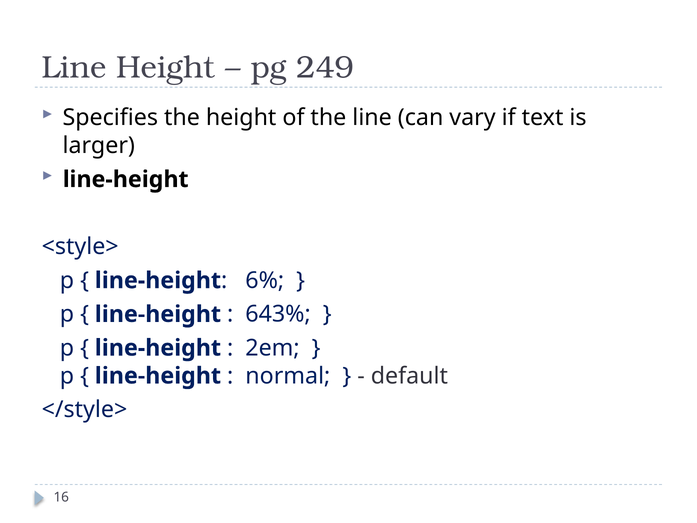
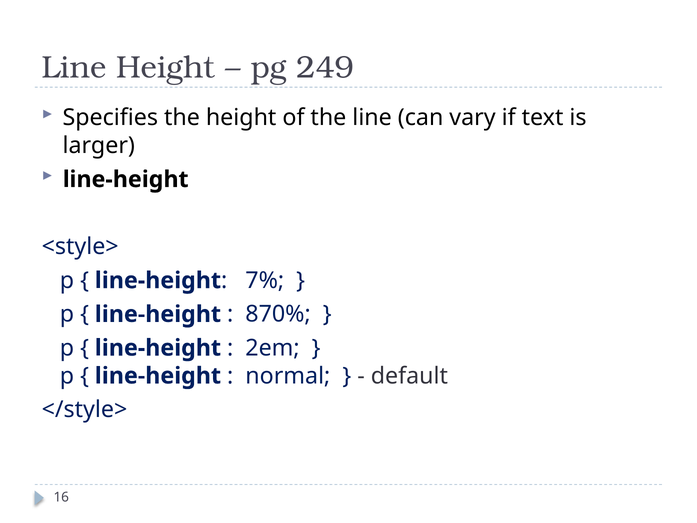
6%: 6% -> 7%
643%: 643% -> 870%
